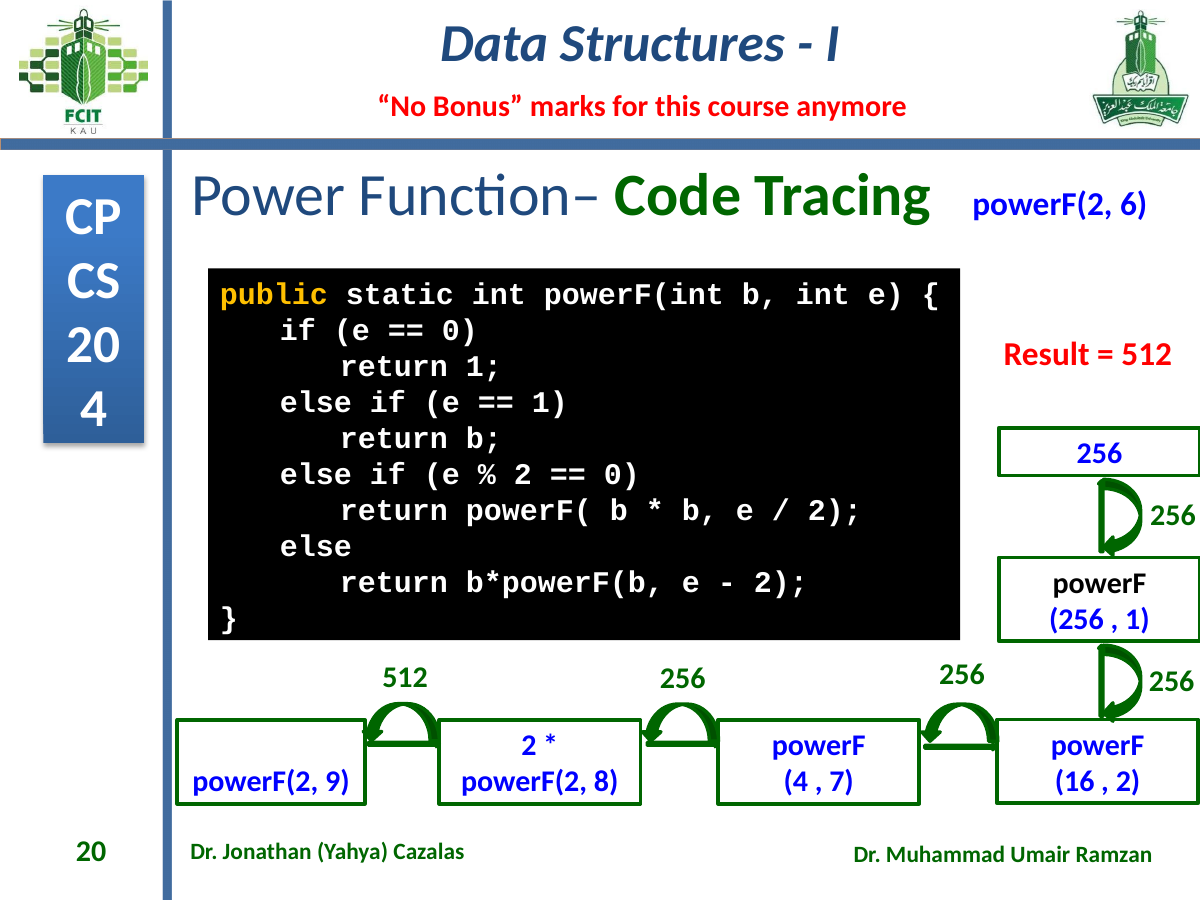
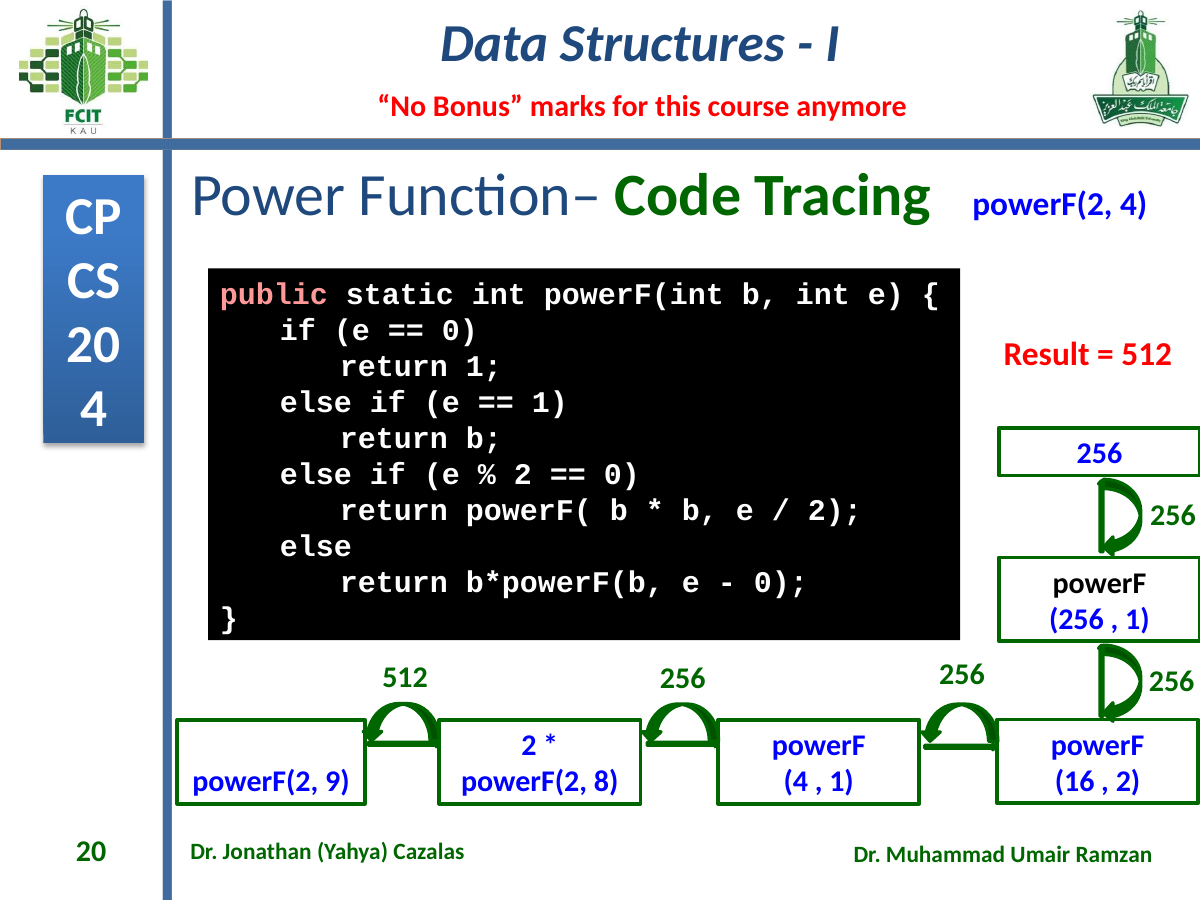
powerF(2 6: 6 -> 4
public colour: yellow -> pink
2 at (781, 582): 2 -> 0
7 at (842, 782): 7 -> 1
